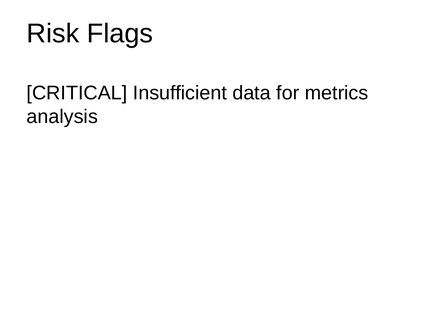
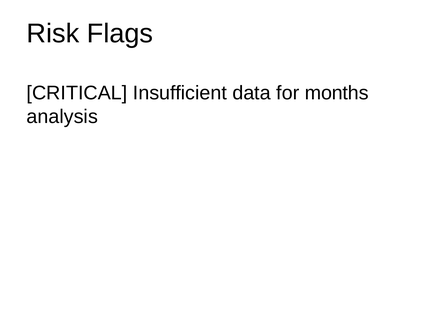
metrics: metrics -> months
